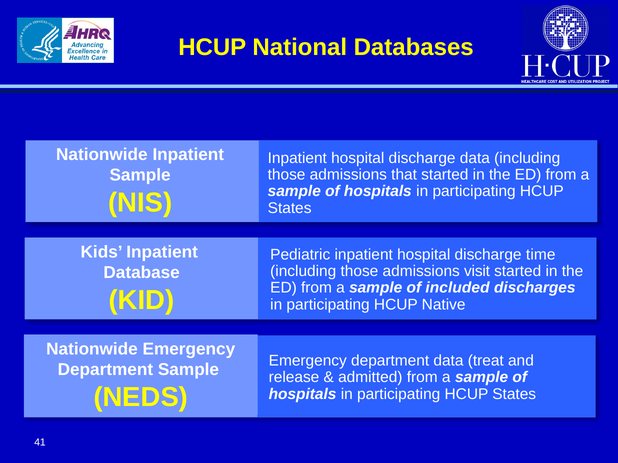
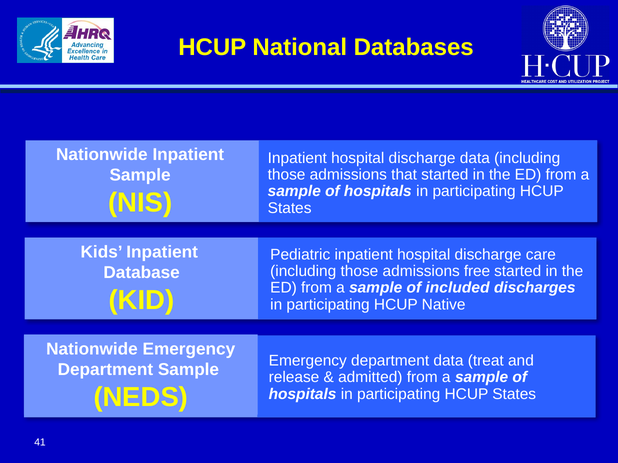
time: time -> care
visit: visit -> free
